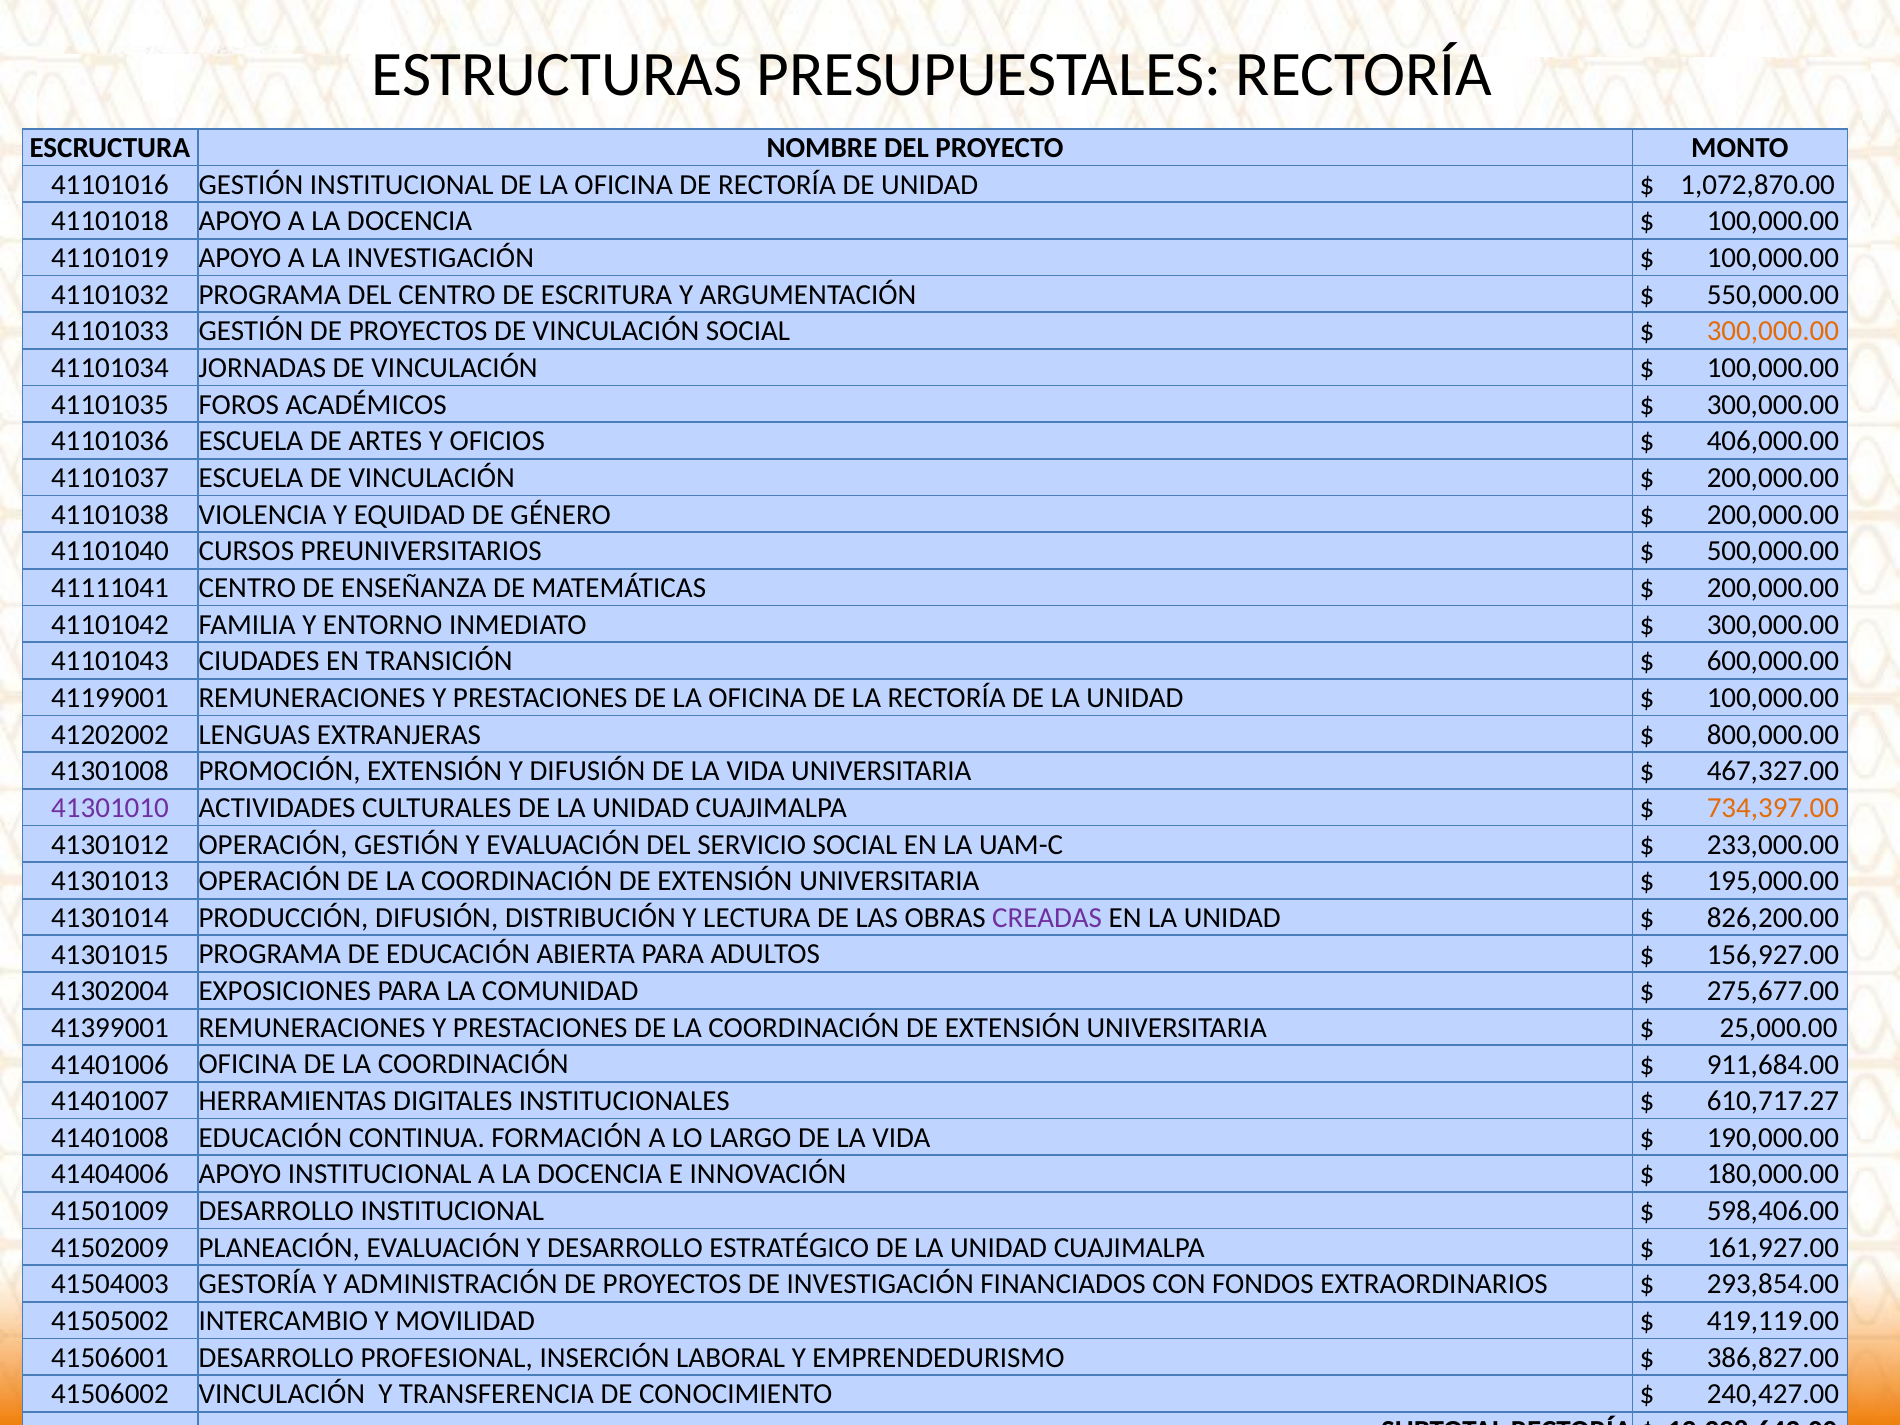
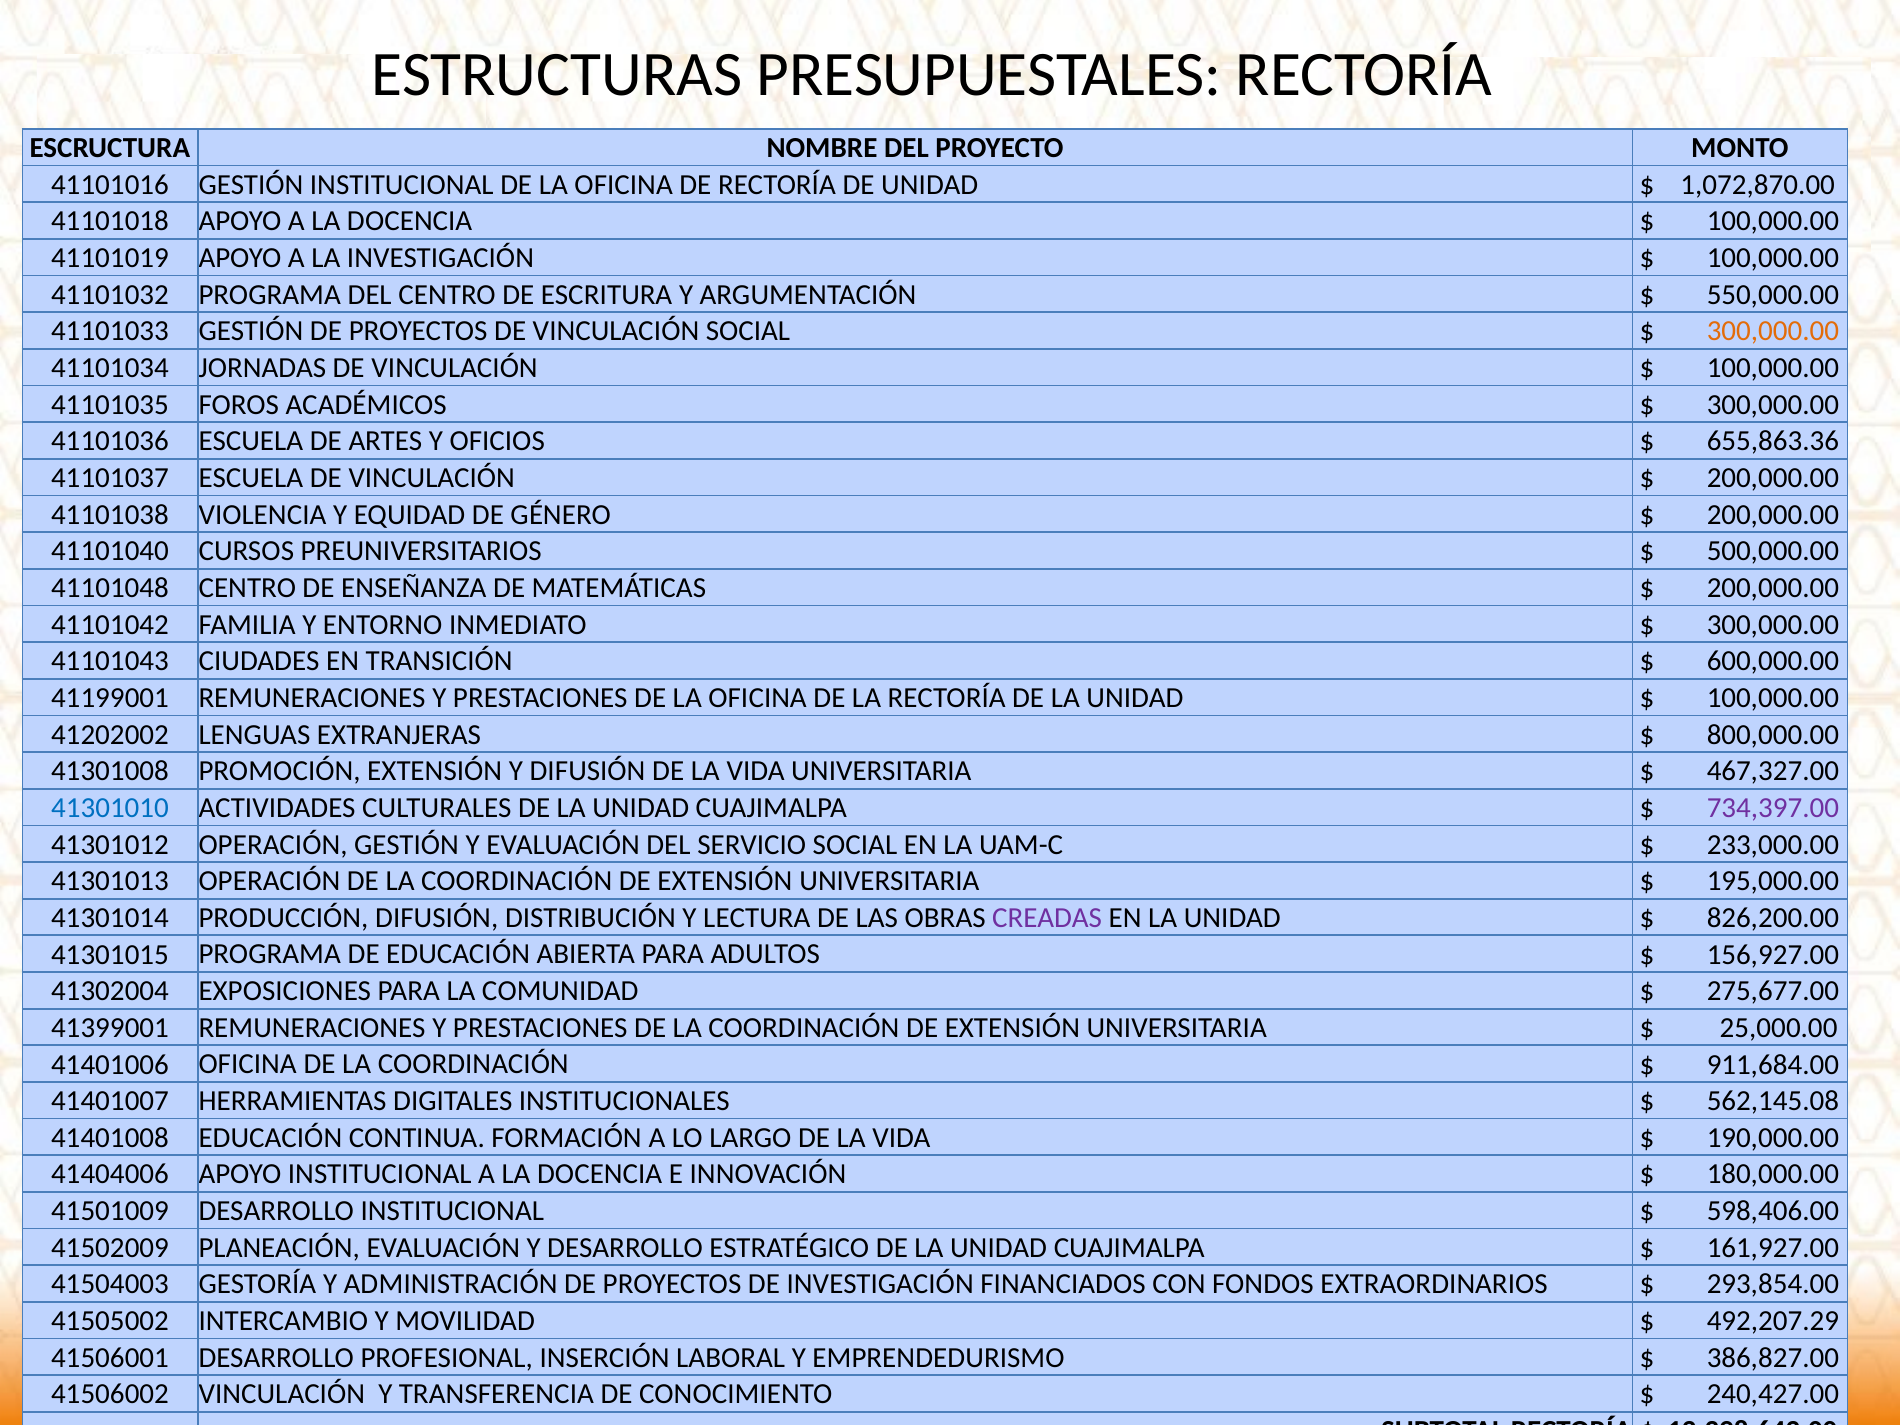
406,000.00: 406,000.00 -> 655,863.36
41111041: 41111041 -> 41101048
41301010 colour: purple -> blue
734,397.00 colour: orange -> purple
610,717.27: 610,717.27 -> 562,145.08
419,119.00: 419,119.00 -> 492,207.29
